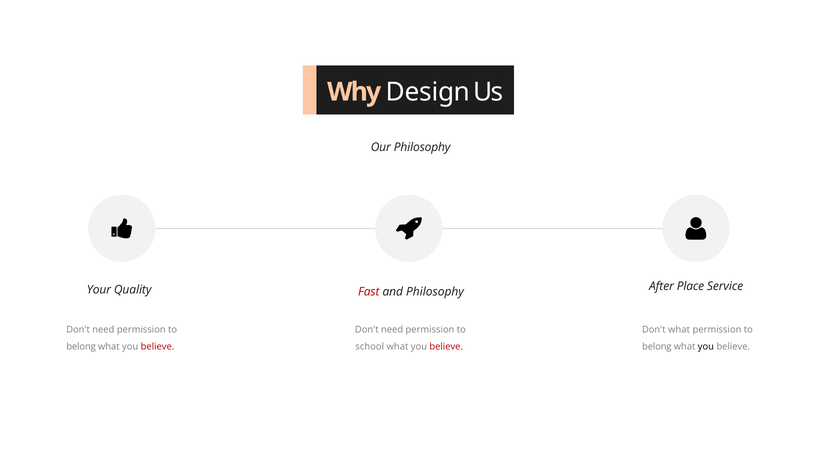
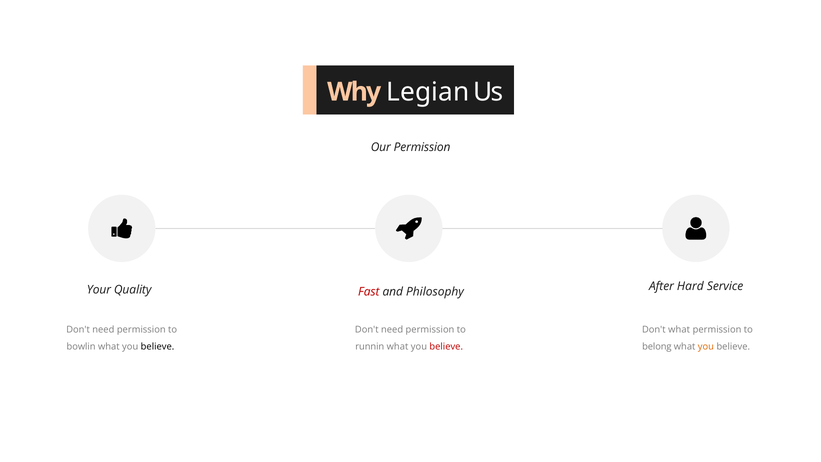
Design: Design -> Legian
Our Philosophy: Philosophy -> Permission
Place: Place -> Hard
belong at (81, 347): belong -> bowlin
believe at (158, 347) colour: red -> black
school: school -> runnin
you at (706, 347) colour: black -> orange
